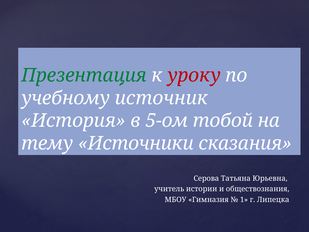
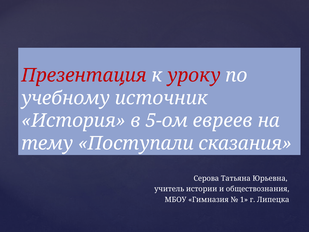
Презентация colour: green -> red
тобой: тобой -> евреев
Источники: Источники -> Поступали
